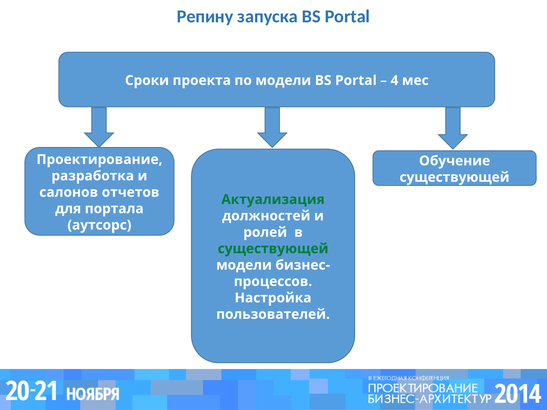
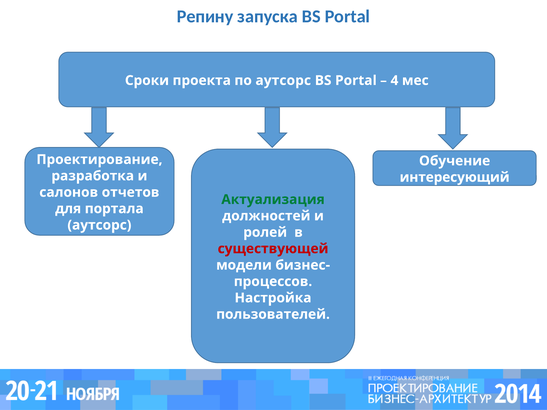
по модели: модели -> аутсорс
существующей at (455, 177): существующей -> интересующий
существующей at (273, 249) colour: green -> red
